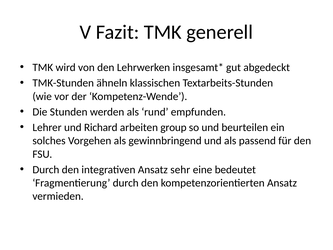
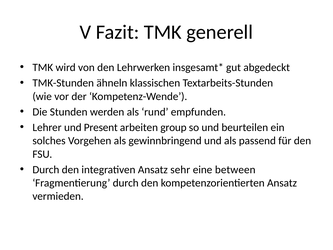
Richard: Richard -> Present
bedeutet: bedeutet -> between
